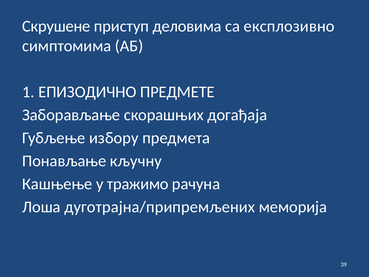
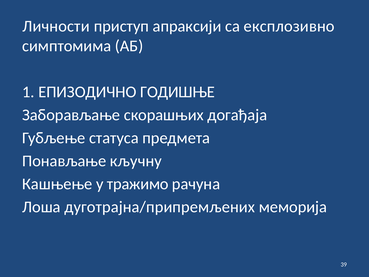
Скрушене: Скрушене -> Личности
деловима: деловима -> апраксији
ПРЕДМЕТЕ: ПРЕДМЕТЕ -> ГОДИШЊЕ
избору: избору -> статуса
